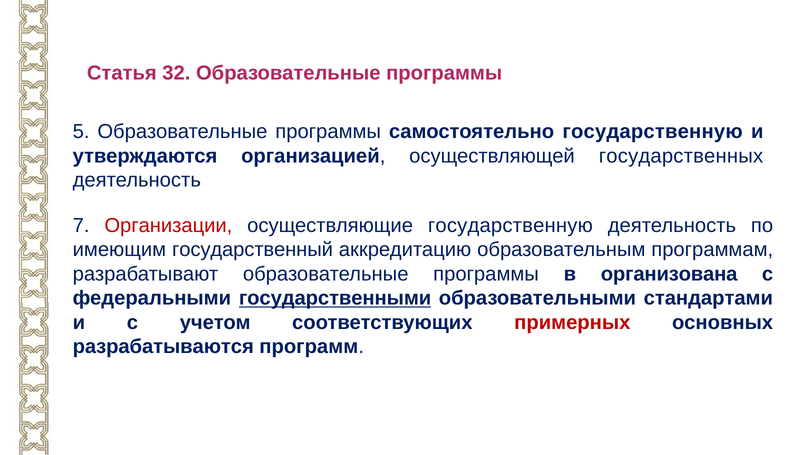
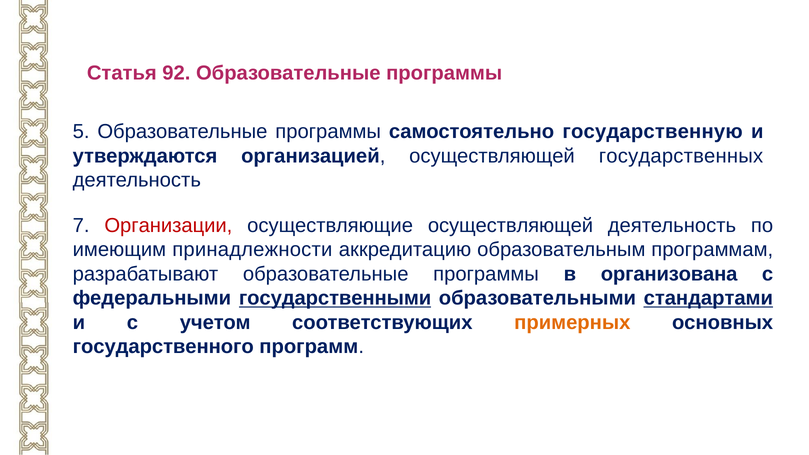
32: 32 -> 92
осуществляющие государственную: государственную -> осуществляющей
государственный: государственный -> принадлежности
стандартами underline: none -> present
примерных colour: red -> orange
разрабатываются: разрабатываются -> государственного
